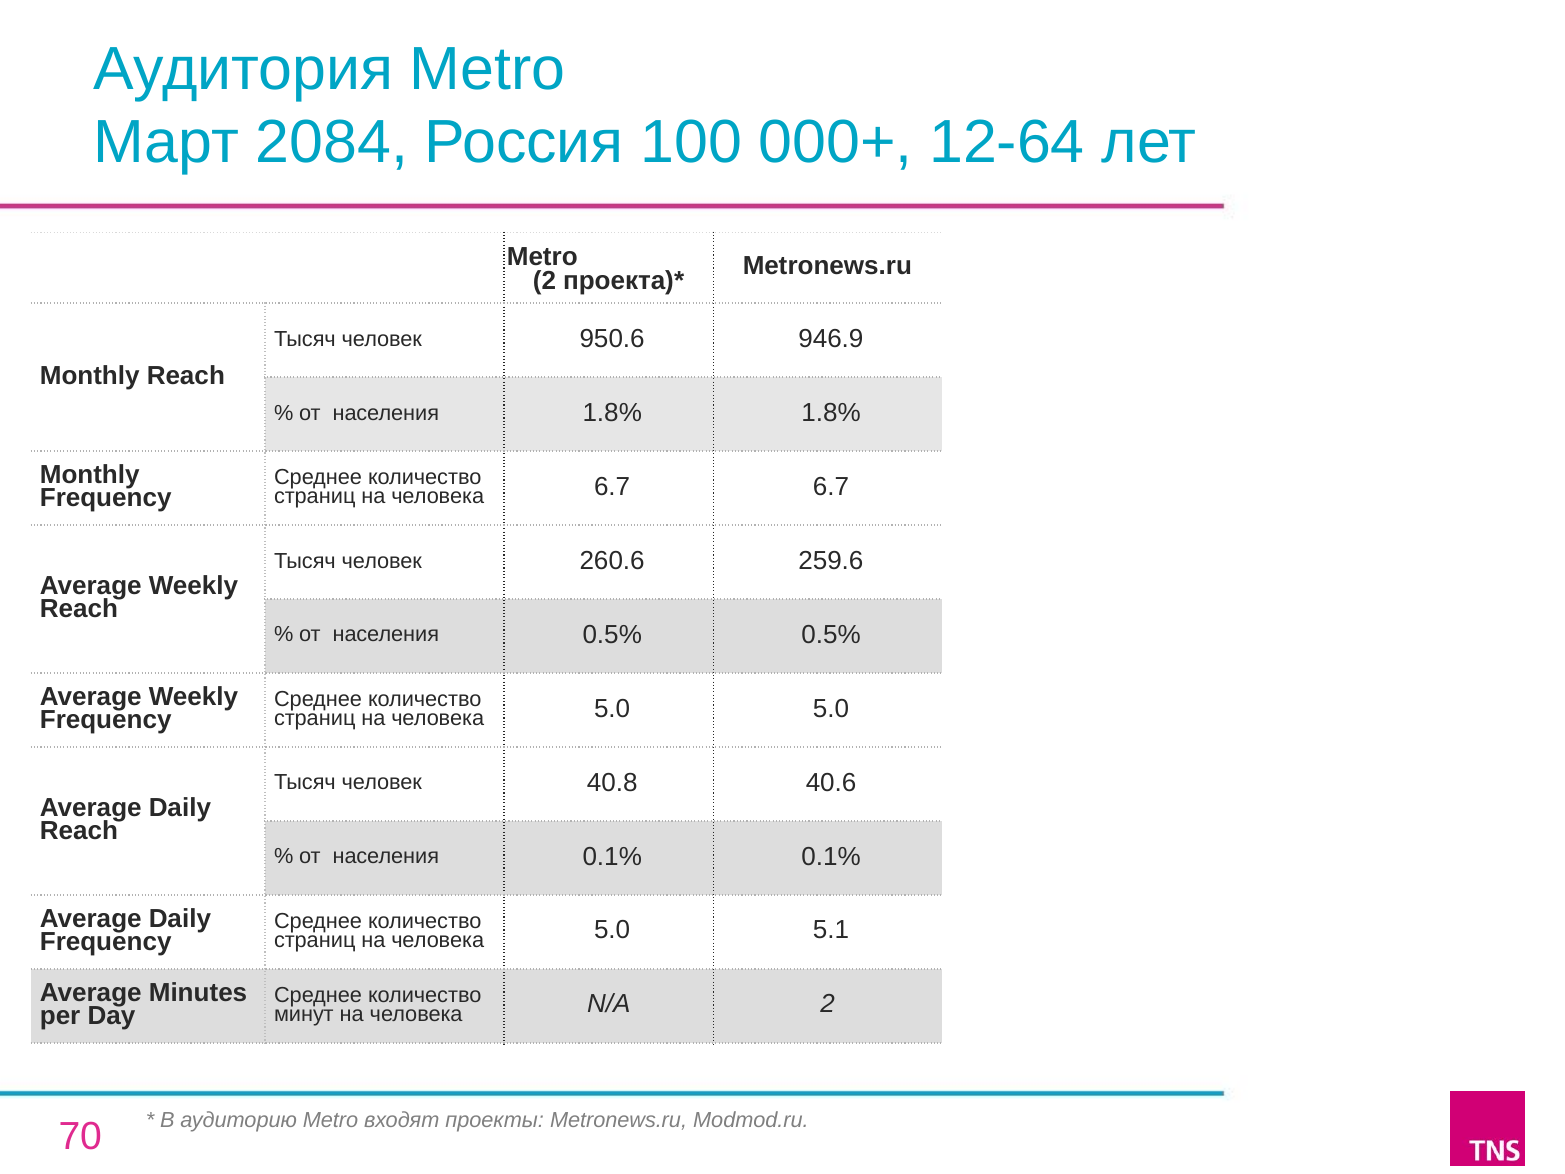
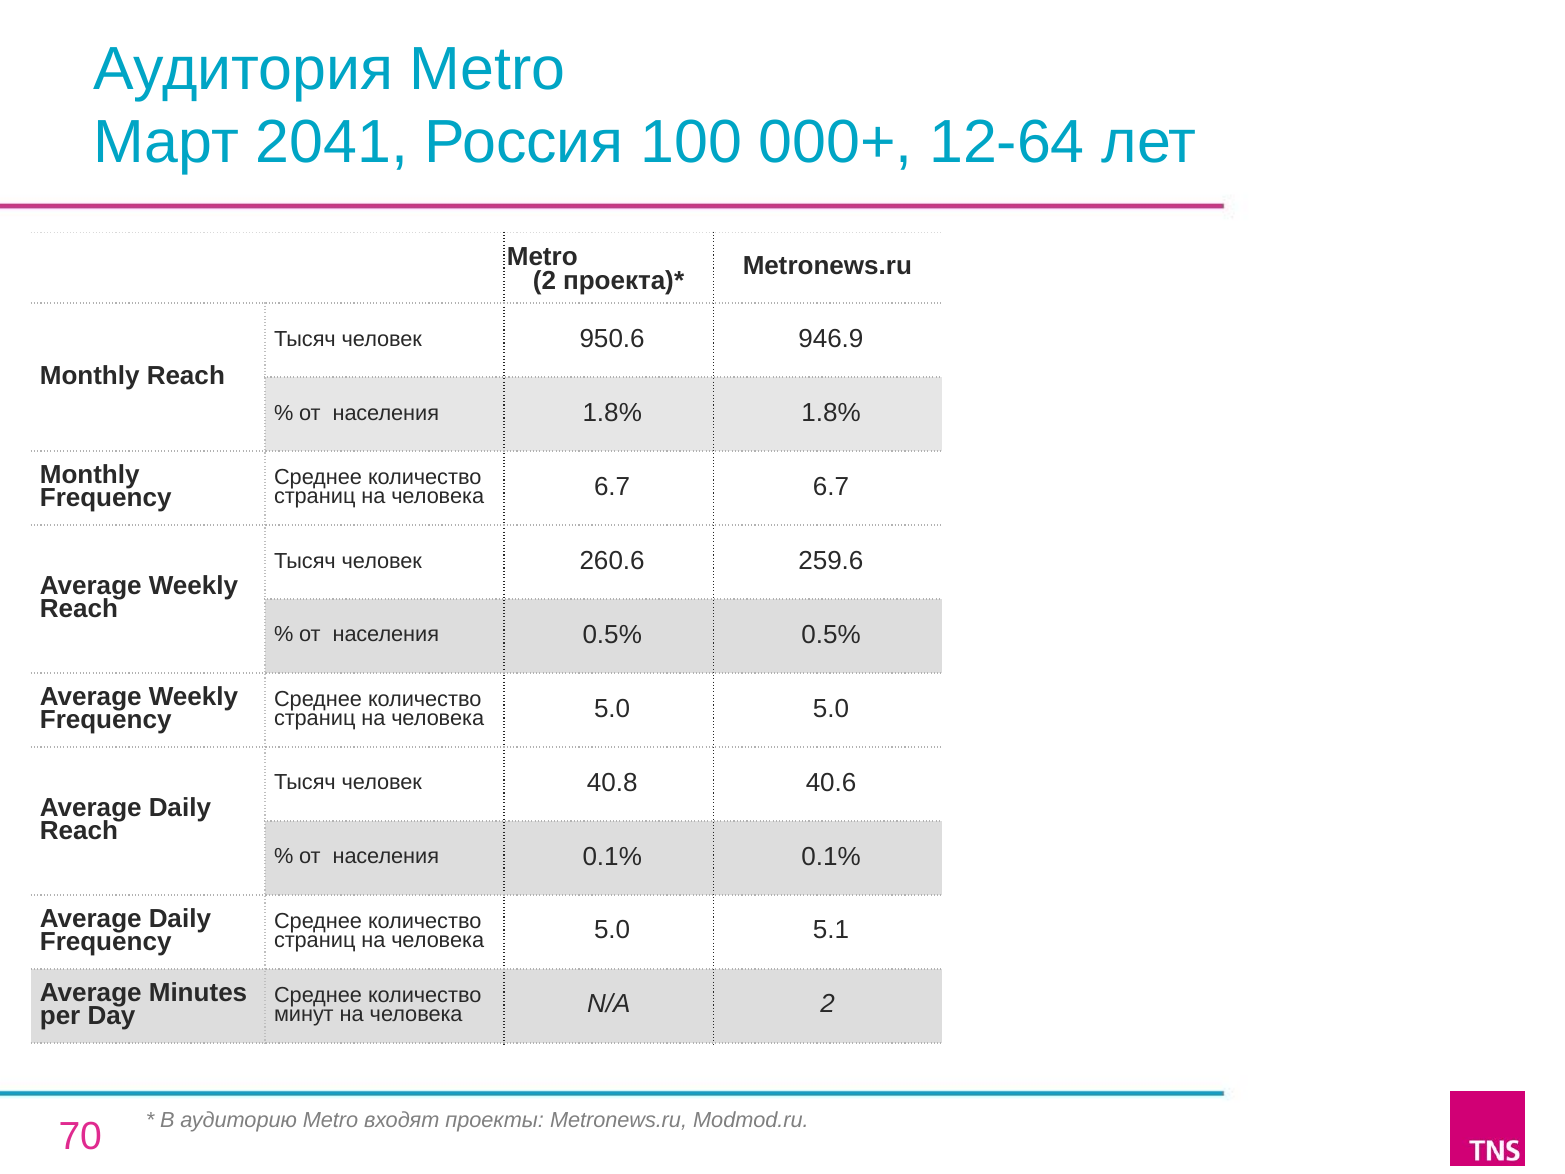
2084: 2084 -> 2041
